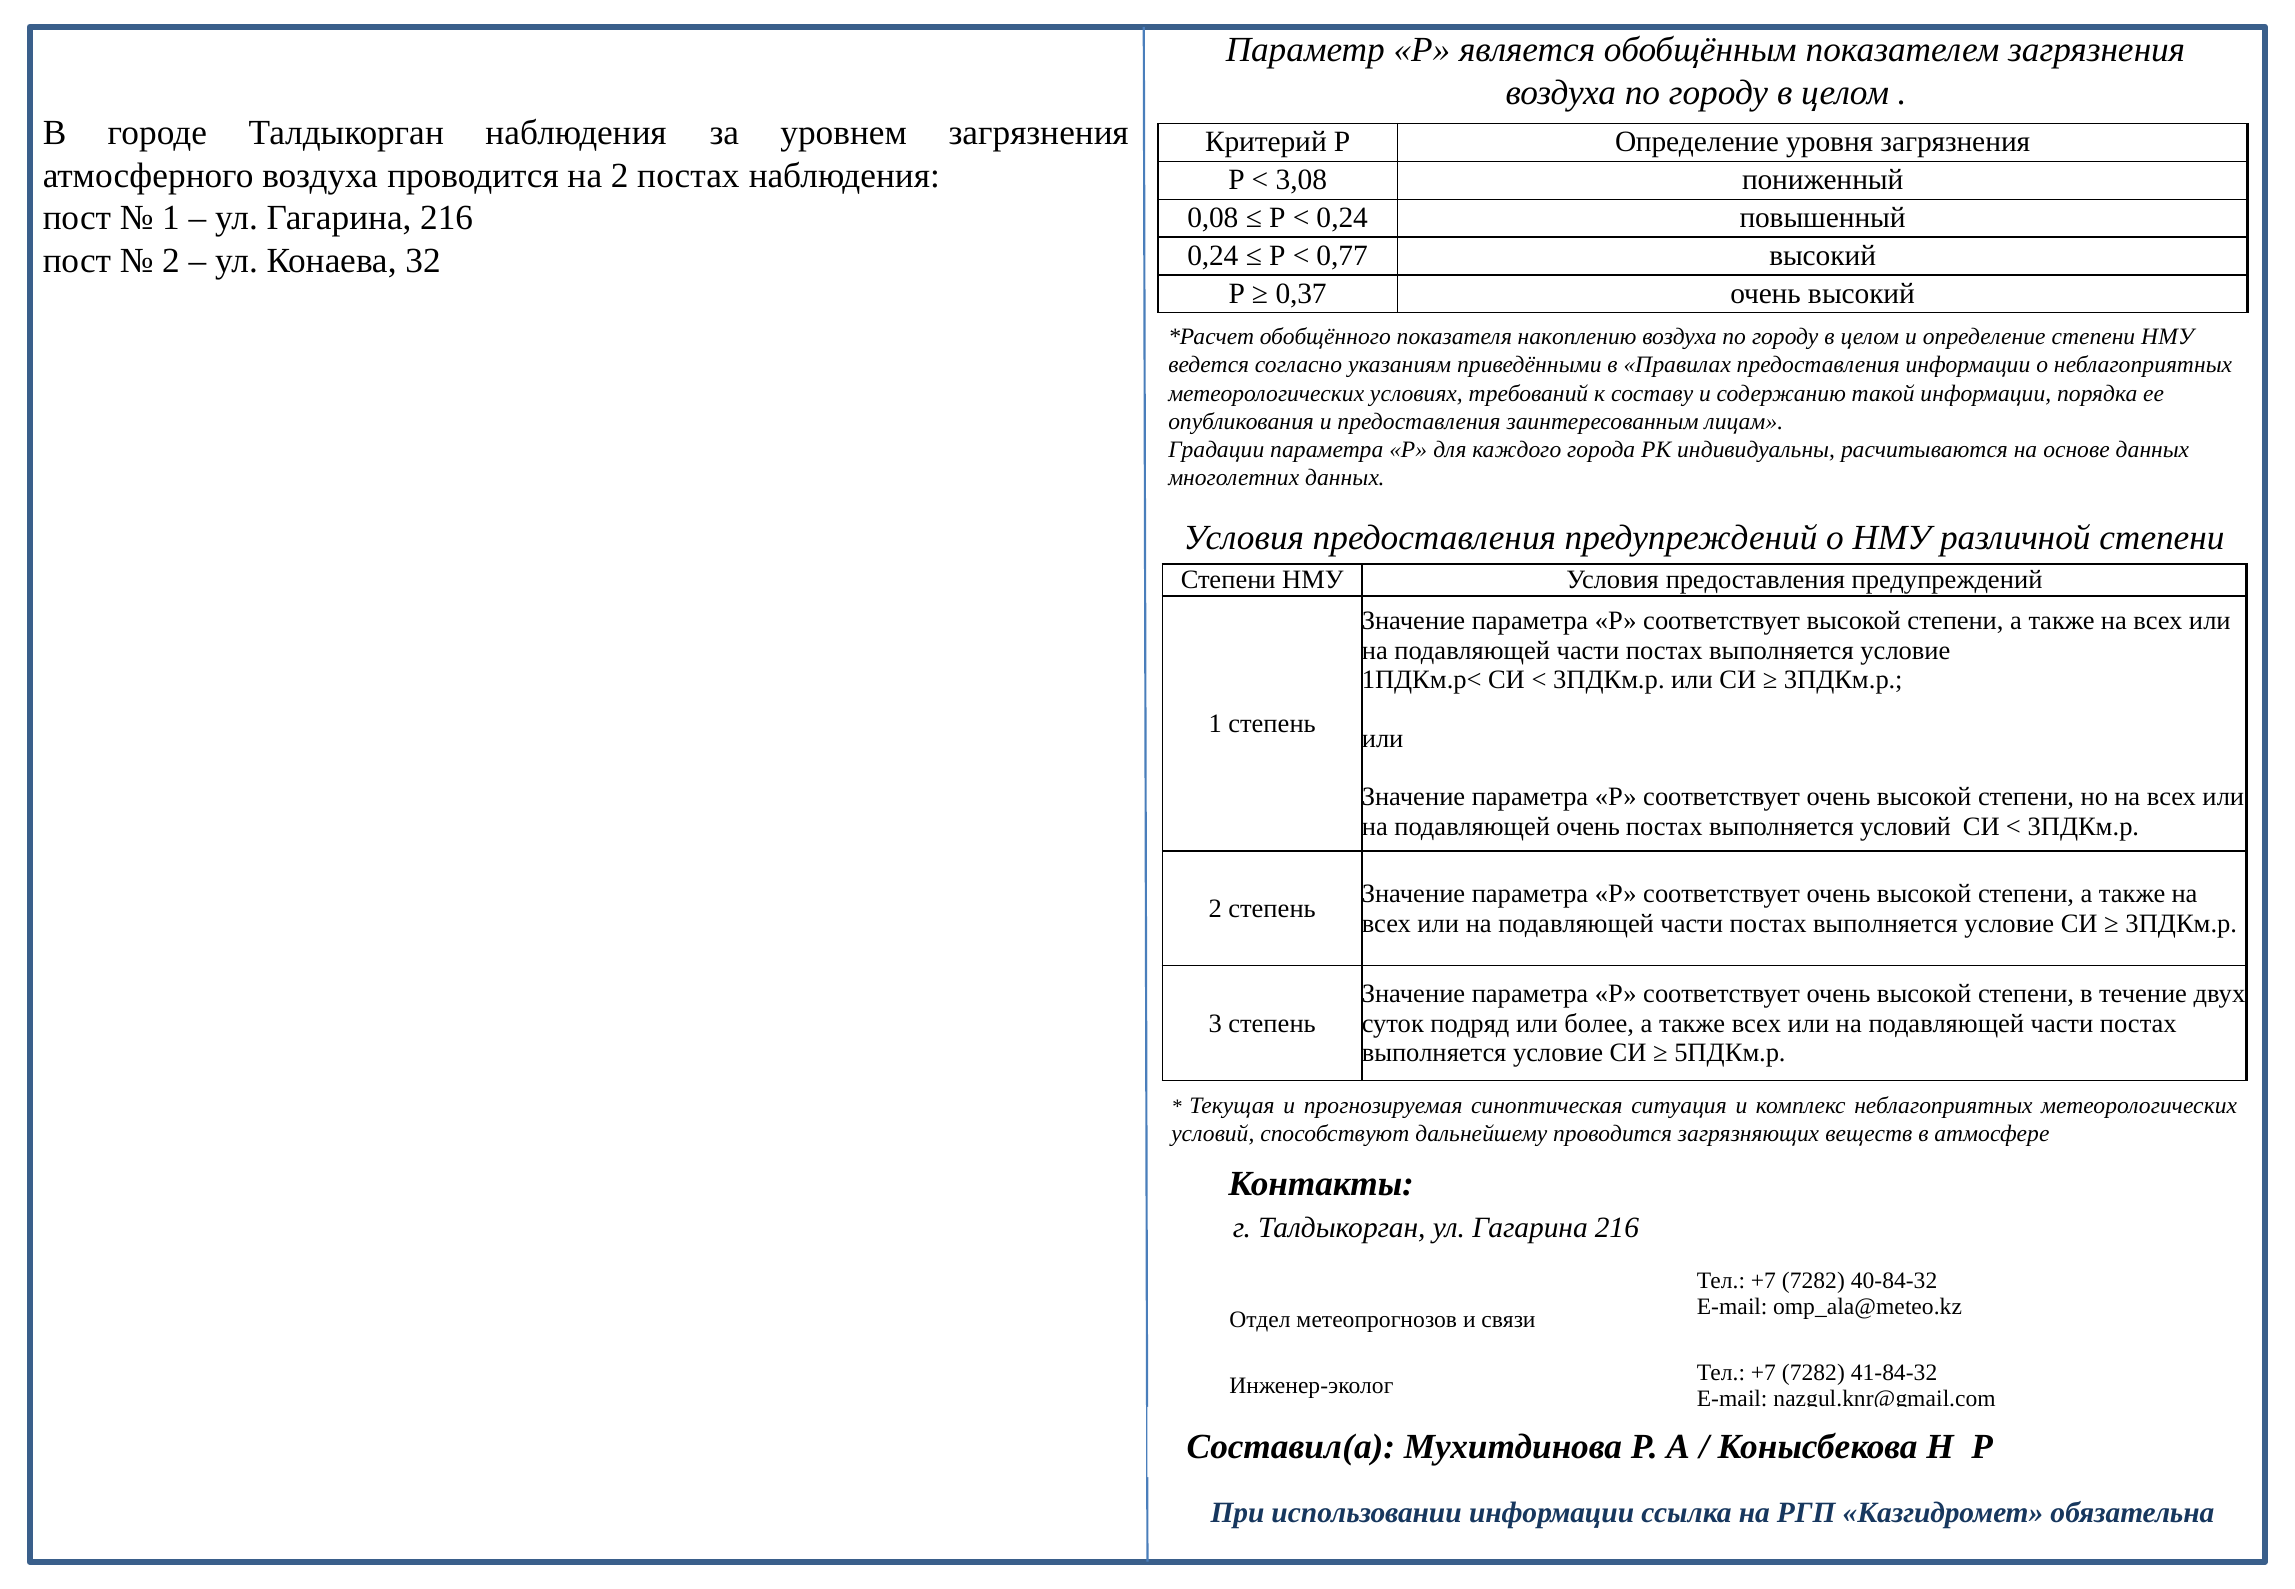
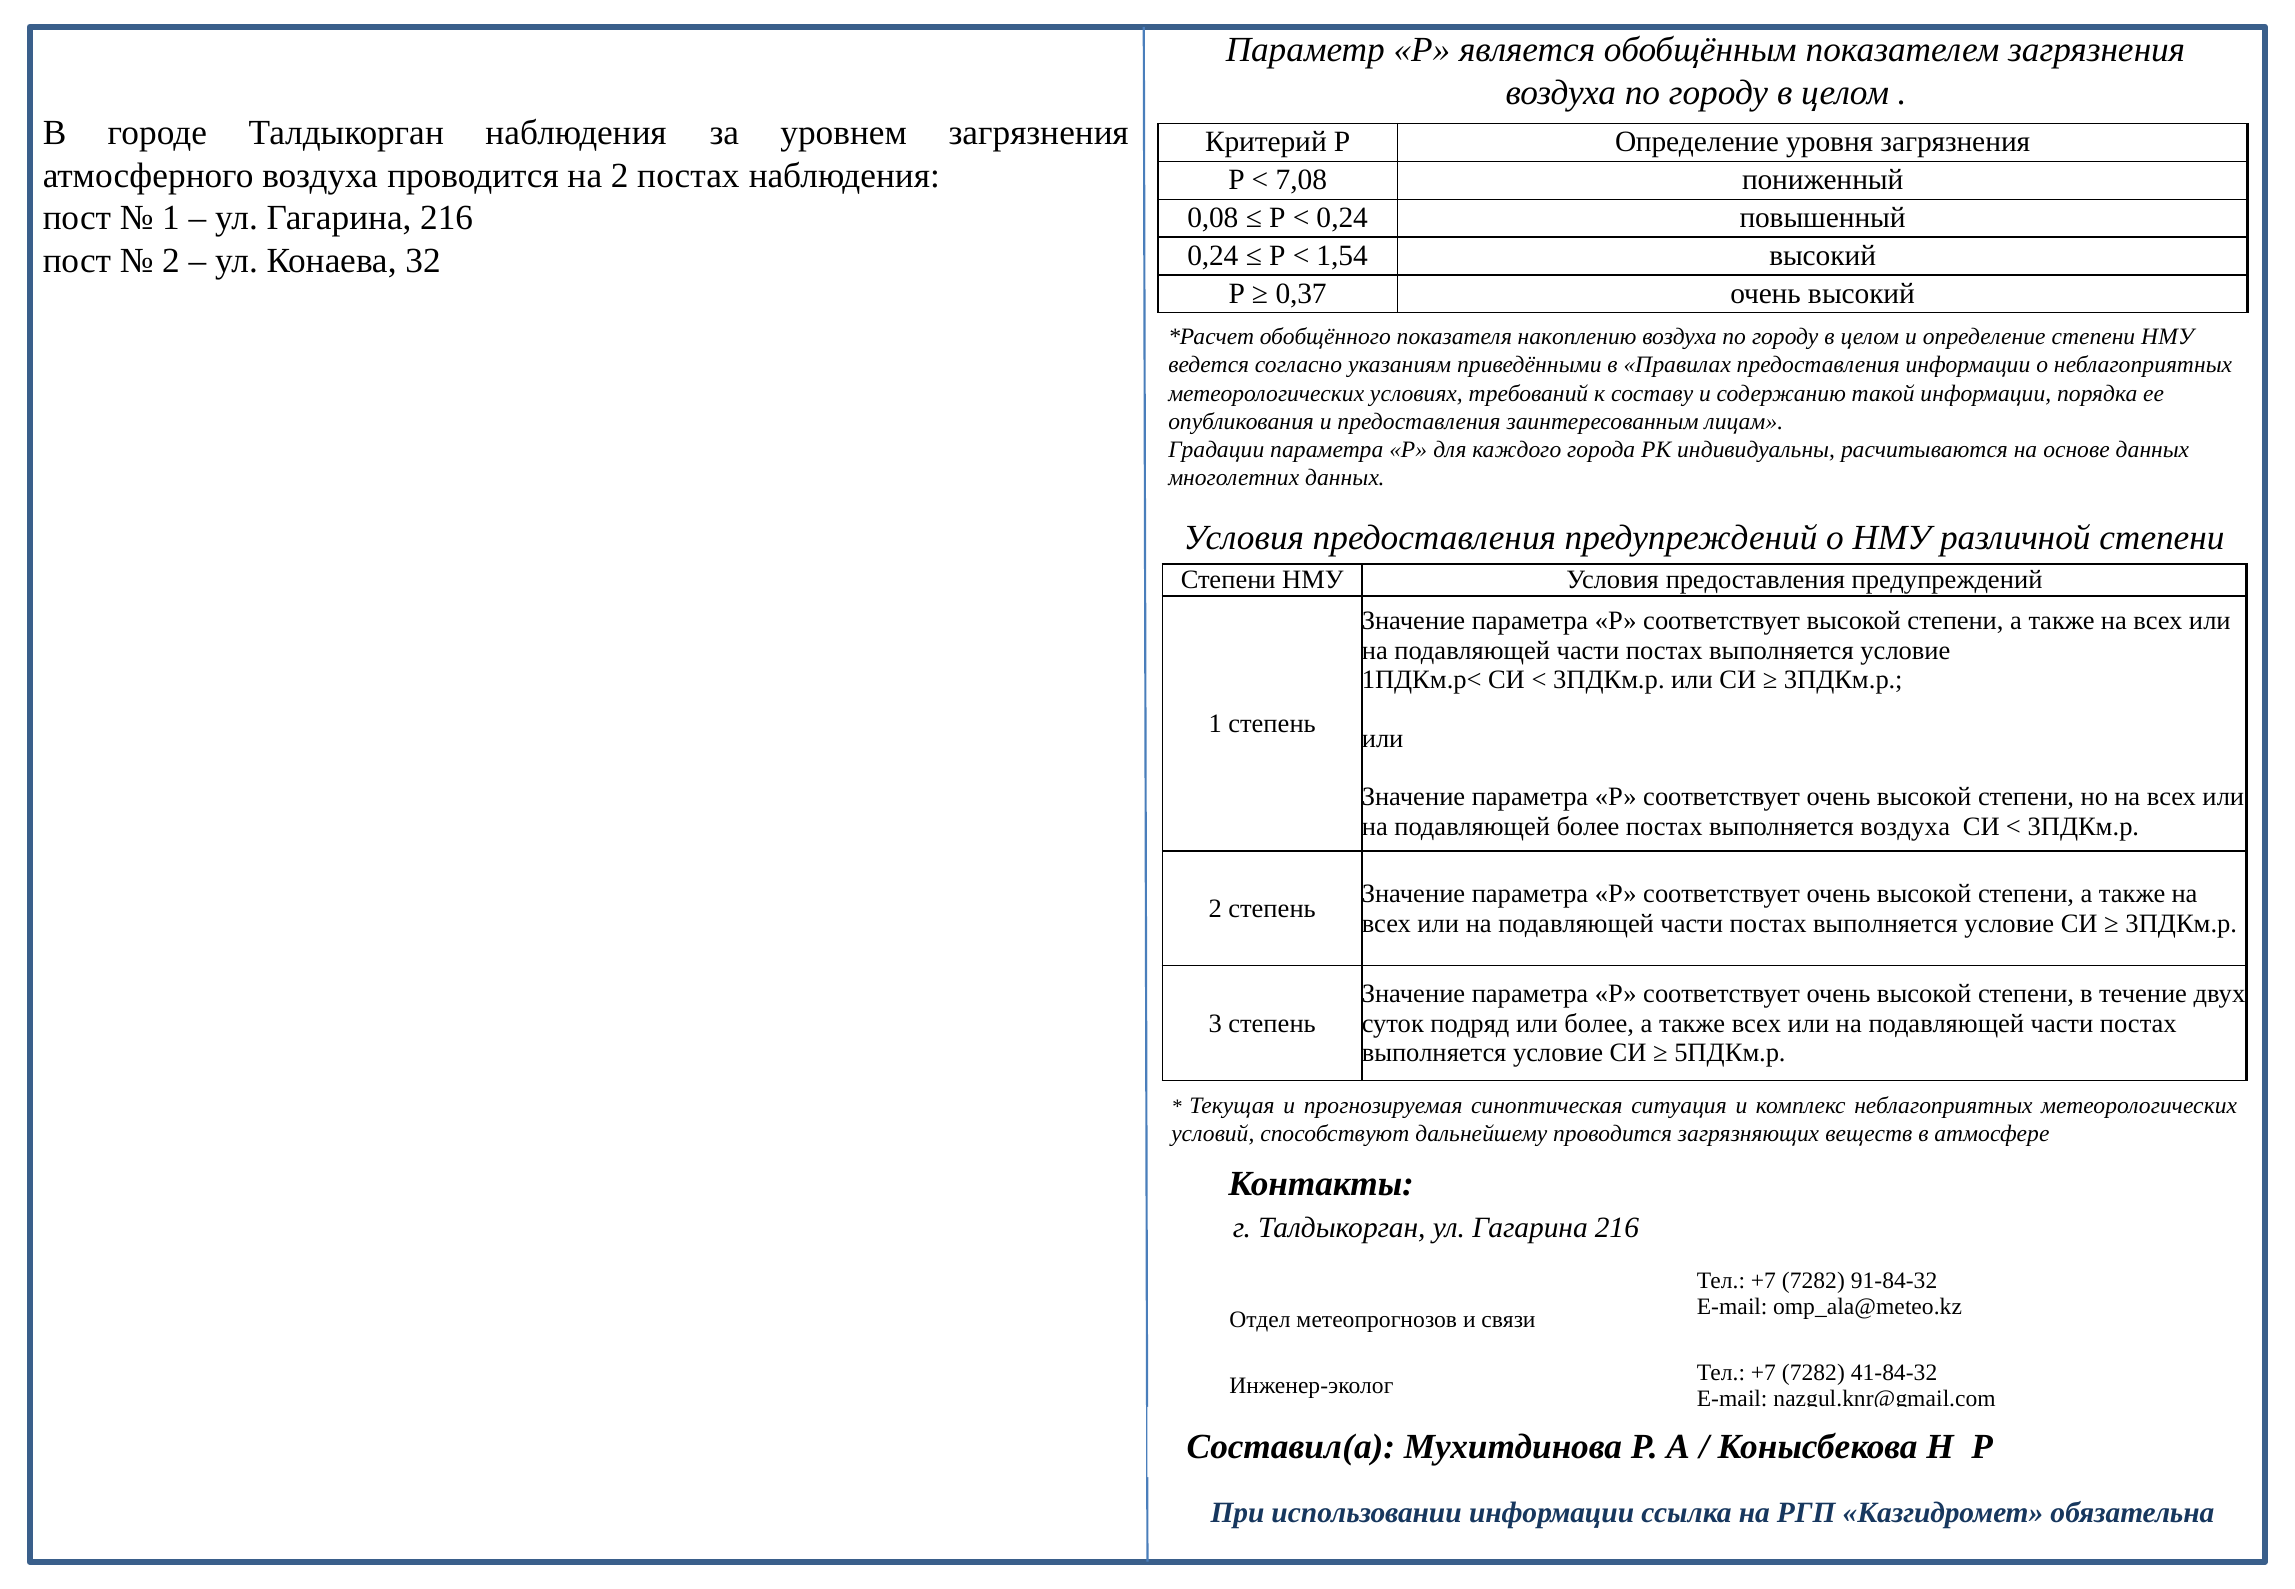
3,08: 3,08 -> 7,08
0,77: 0,77 -> 1,54
подавляющей очень: очень -> более
выполняется условий: условий -> воздуха
40-84-32: 40-84-32 -> 91-84-32
